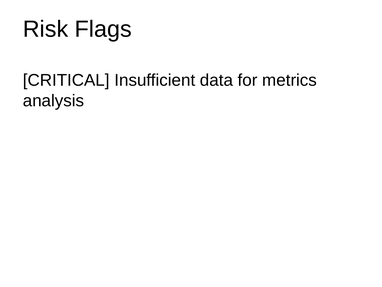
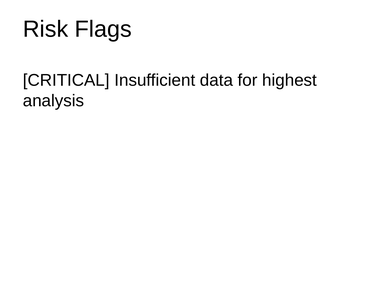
metrics: metrics -> highest
